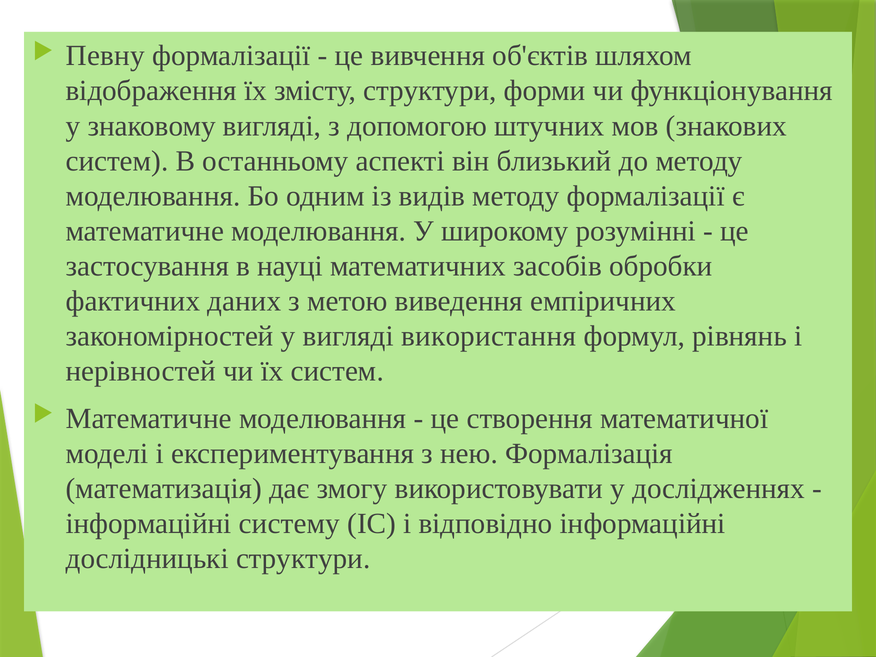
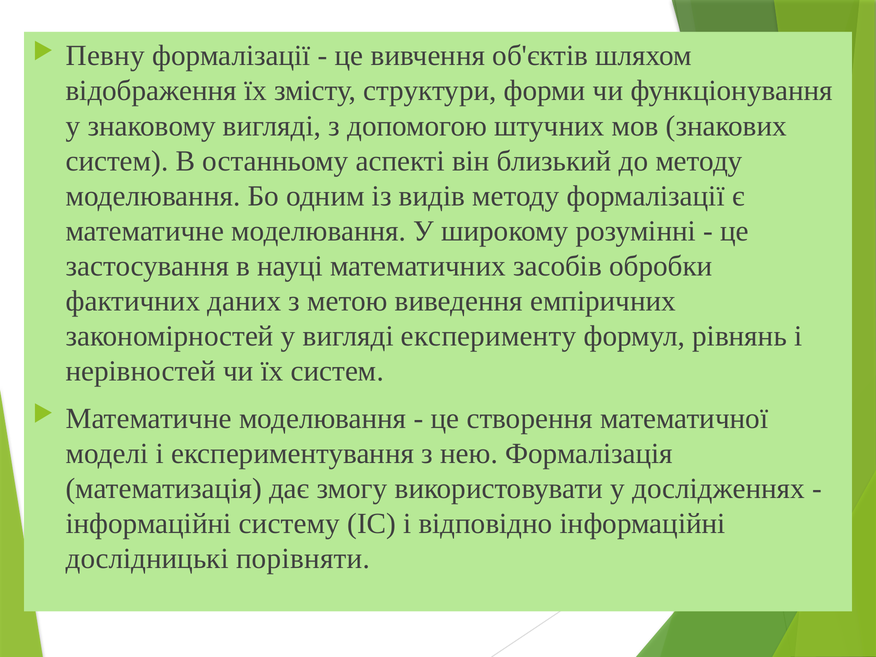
використання: використання -> експерименту
дослідницькі структури: структури -> порівняти
